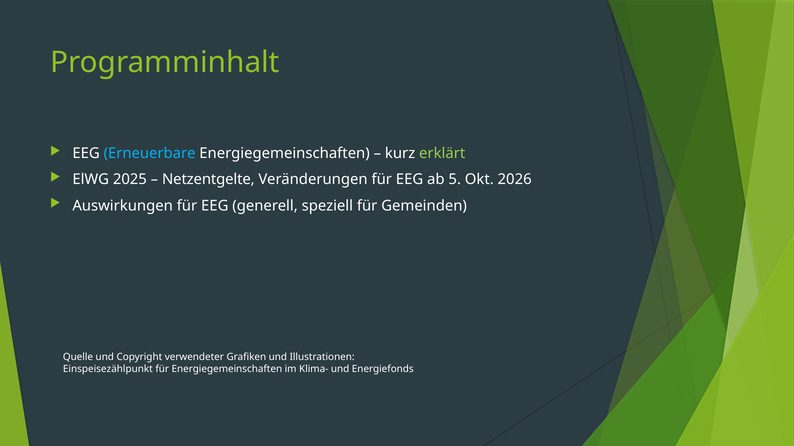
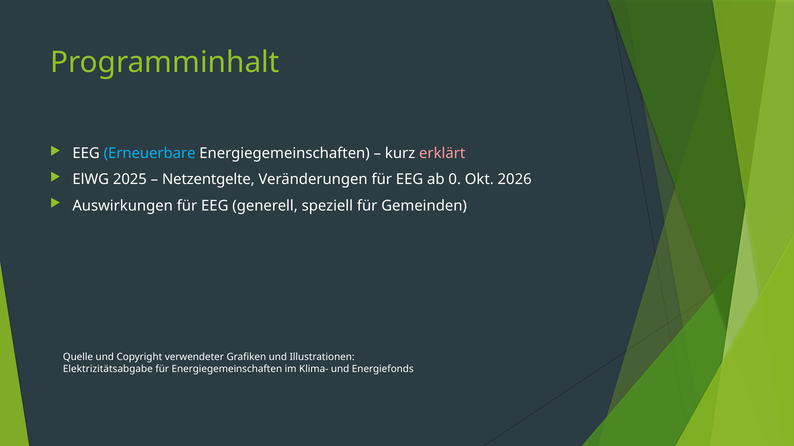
erklärt colour: light green -> pink
5: 5 -> 0
Einspeisezählpunkt: Einspeisezählpunkt -> Elektrizitätsabgabe
